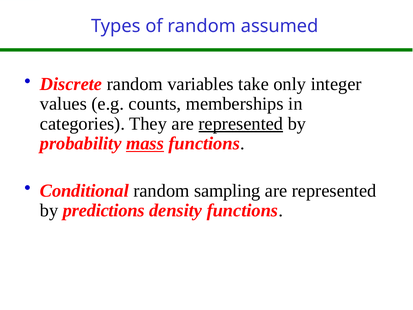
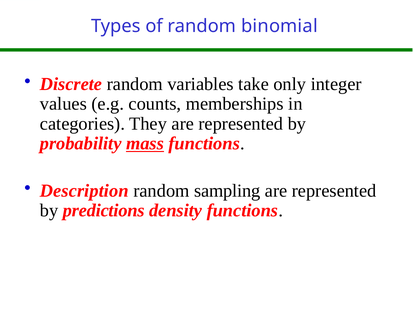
assumed: assumed -> binomial
represented at (241, 124) underline: present -> none
Conditional: Conditional -> Description
